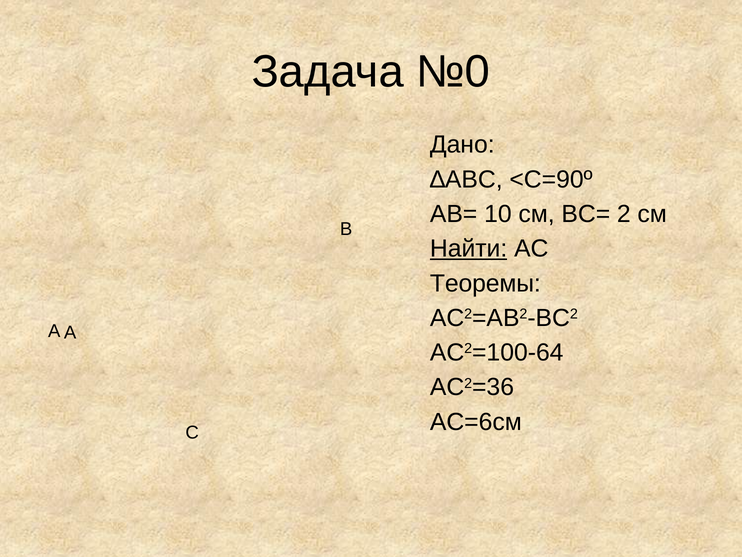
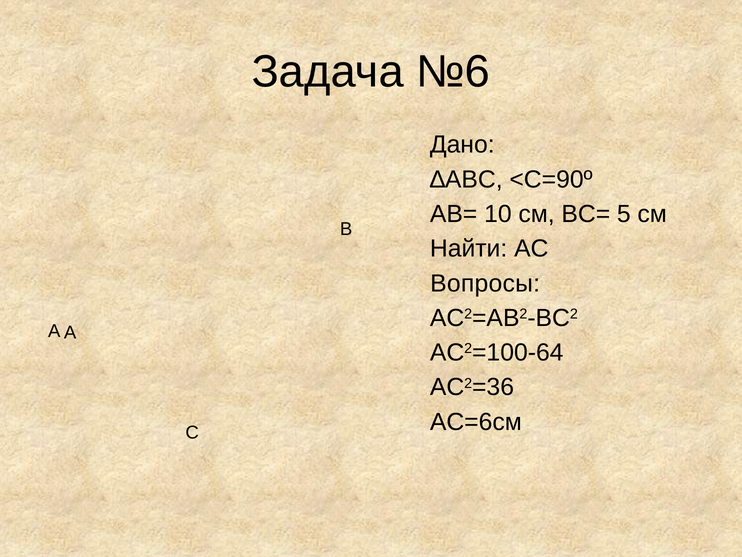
№0: №0 -> №6
2: 2 -> 5
Найти underline: present -> none
Теоремы: Теоремы -> Вопросы
